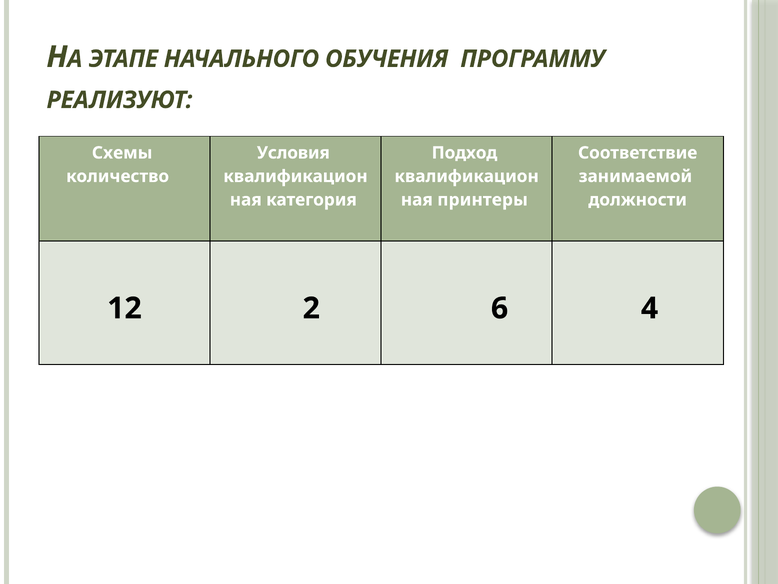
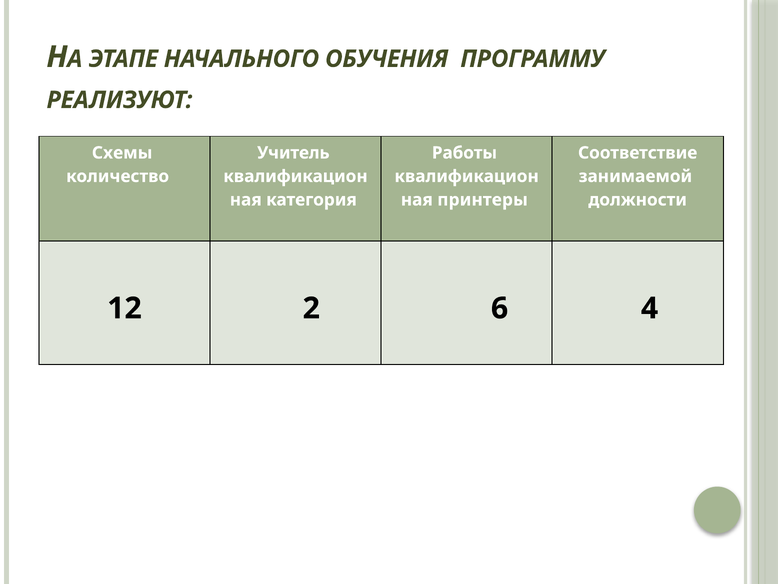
Условия: Условия -> Учитель
Подход: Подход -> Работы
